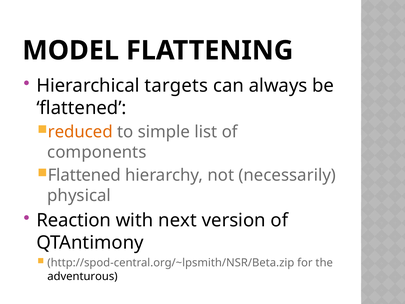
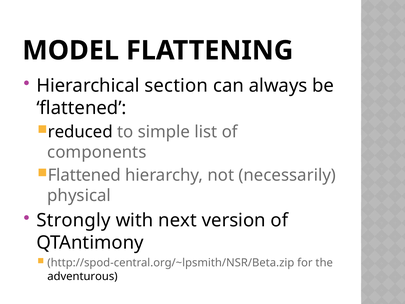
targets: targets -> section
reduced colour: orange -> black
Reaction: Reaction -> Strongly
